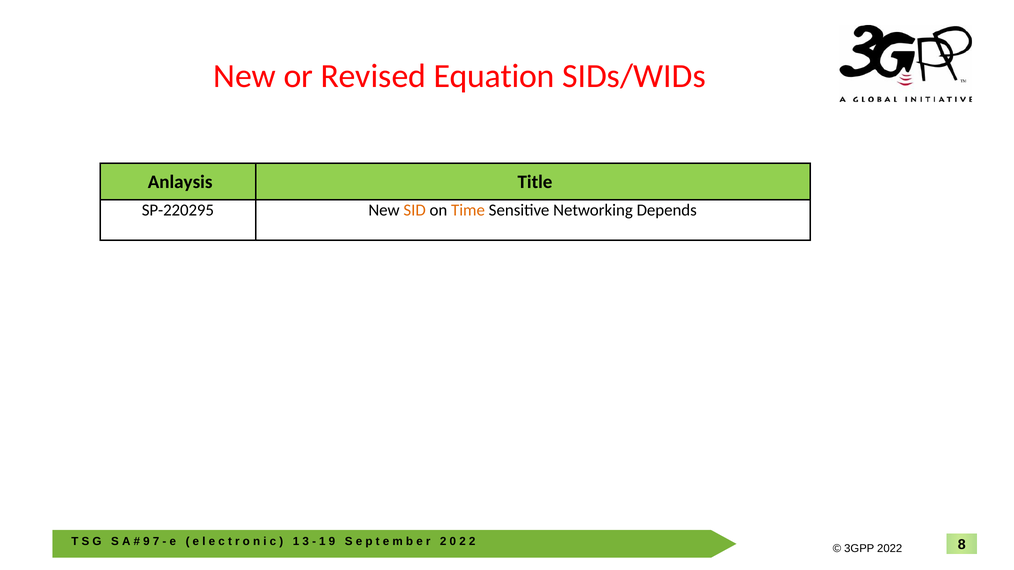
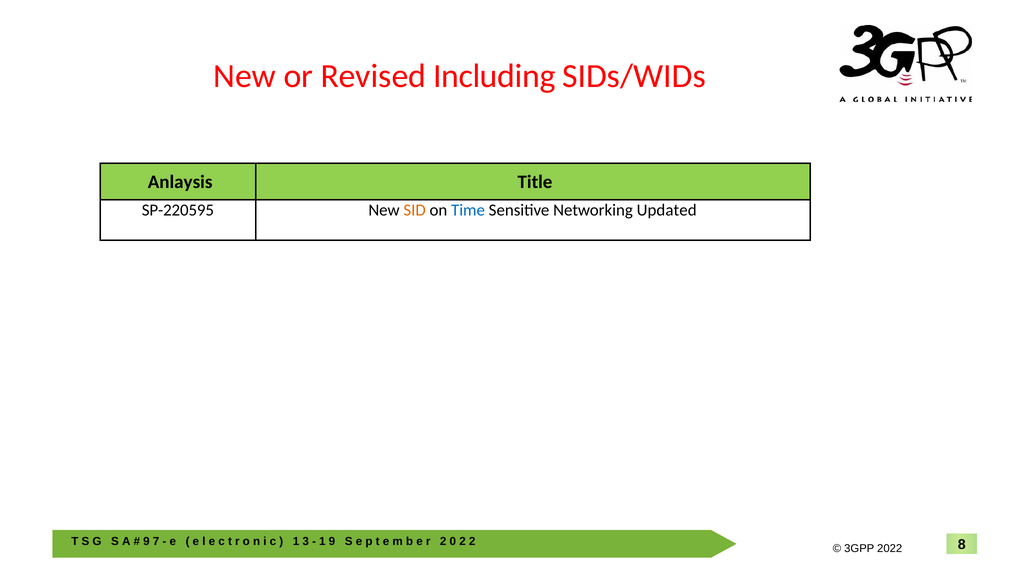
Equation: Equation -> Including
SP-220295: SP-220295 -> SP-220595
Time colour: orange -> blue
Depends: Depends -> Updated
